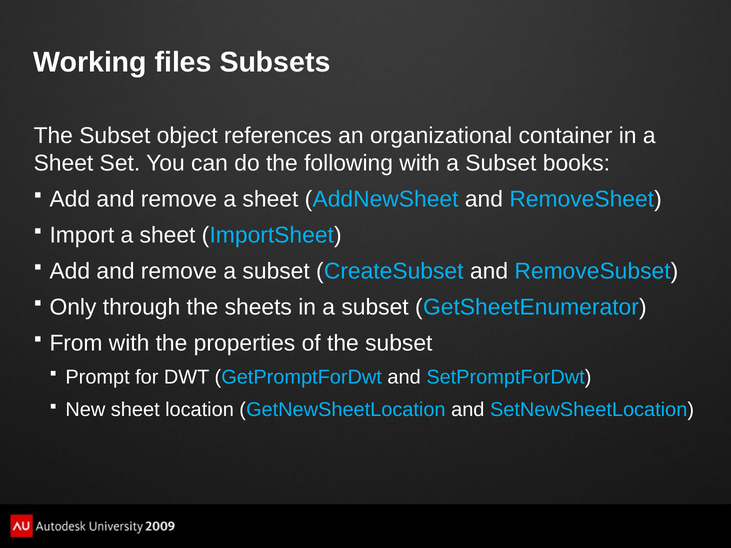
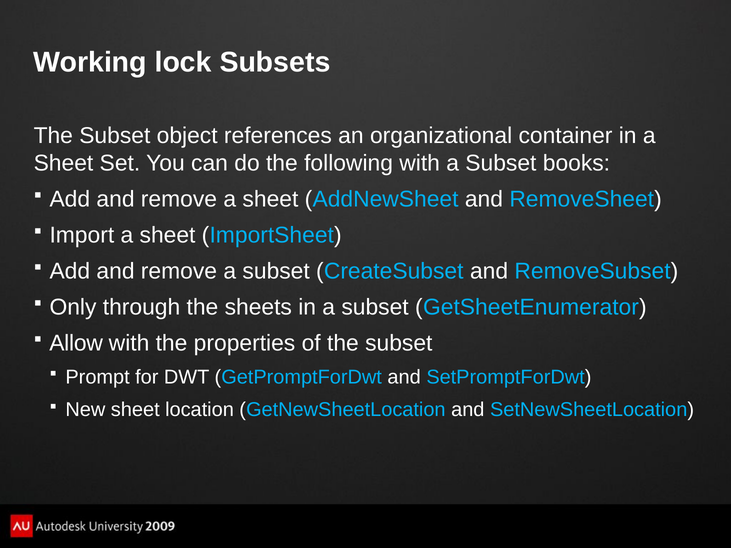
files: files -> lock
From: From -> Allow
